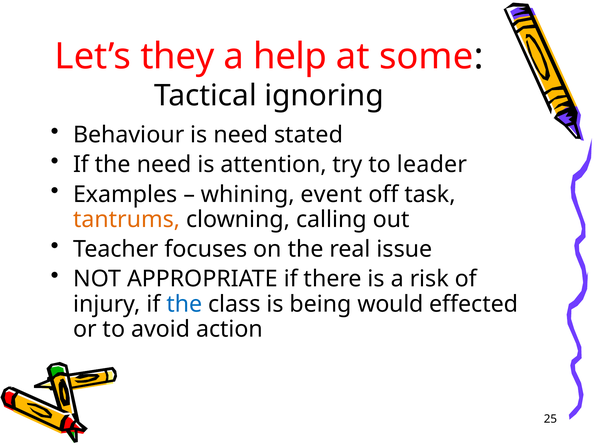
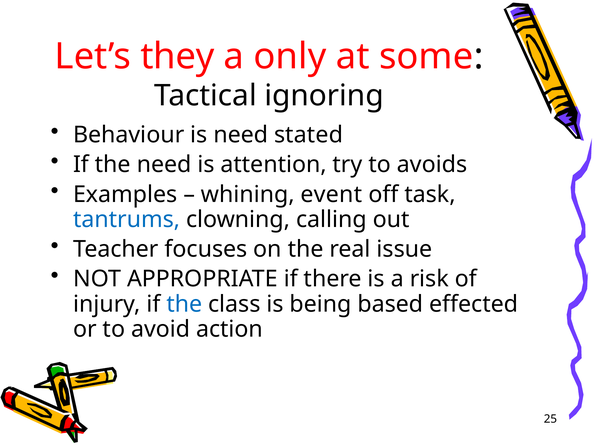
help: help -> only
leader: leader -> avoids
tantrums colour: orange -> blue
would: would -> based
